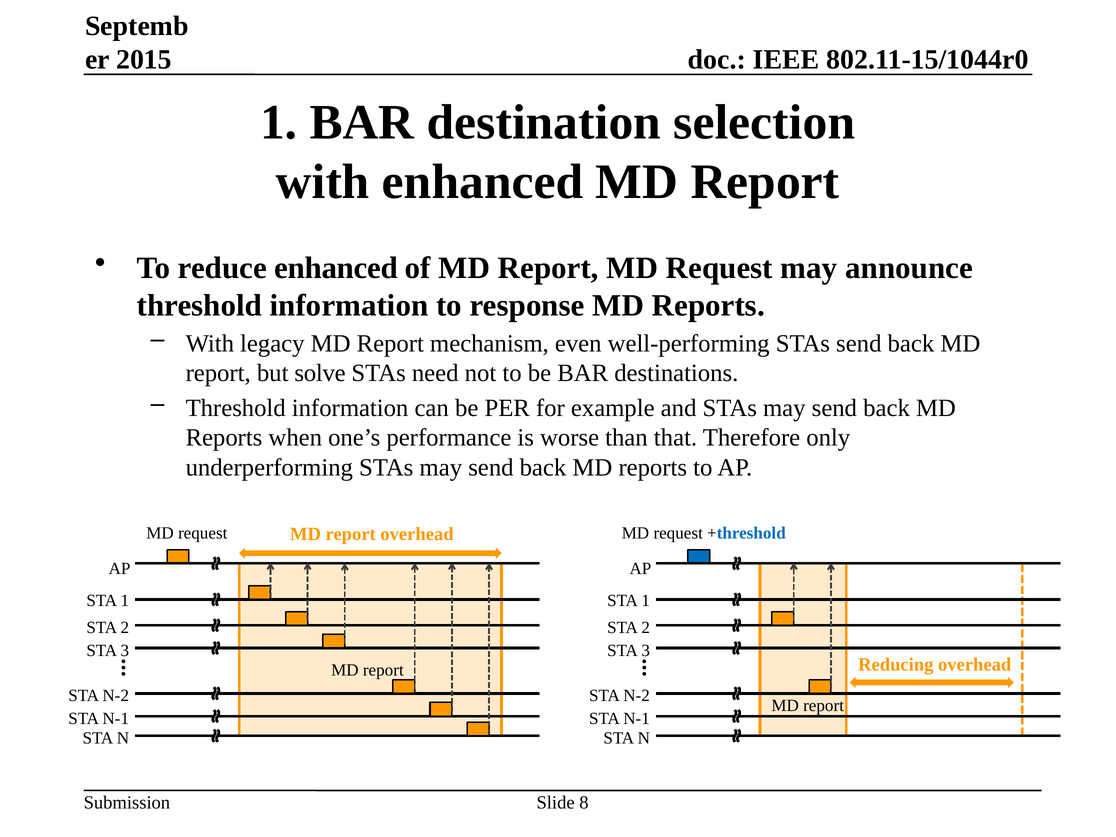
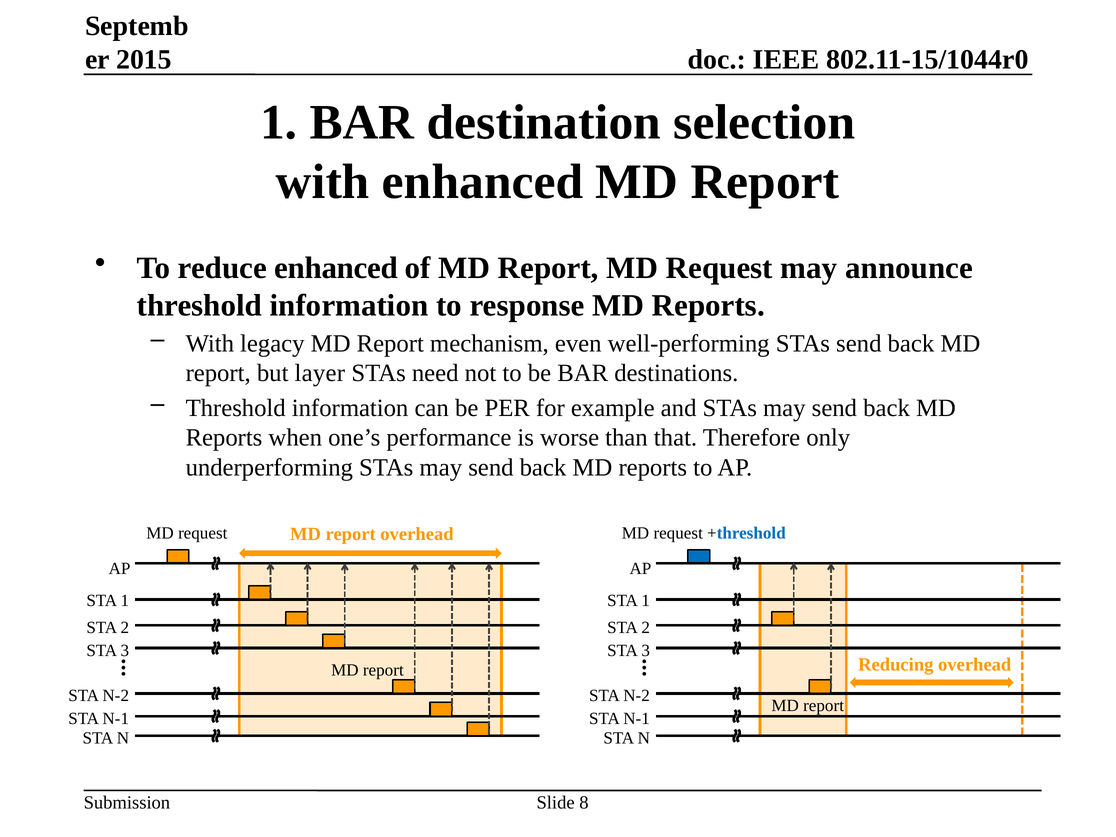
solve: solve -> layer
